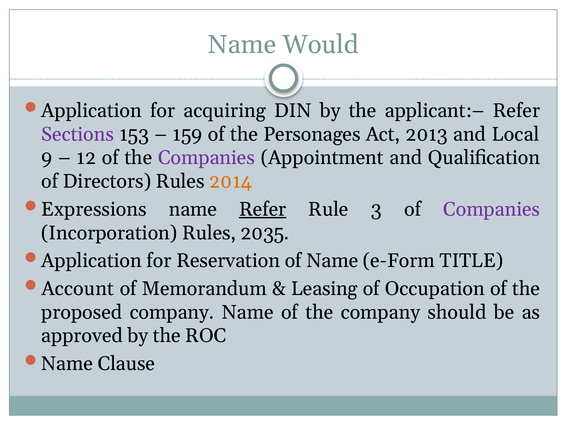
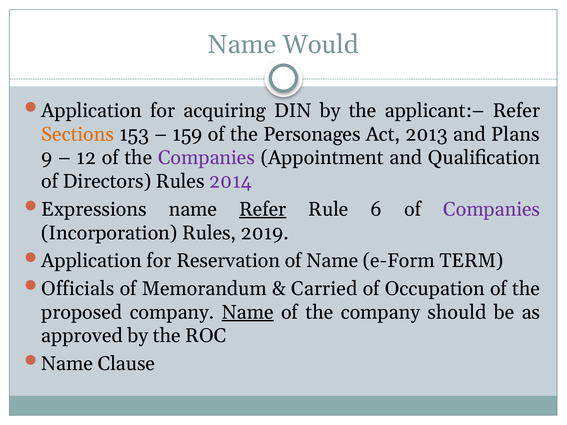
Sections colour: purple -> orange
Local: Local -> Plans
2014 colour: orange -> purple
3: 3 -> 6
2035: 2035 -> 2019
TITLE: TITLE -> TERM
Account: Account -> Officials
Leasing: Leasing -> Carried
Name at (248, 312) underline: none -> present
